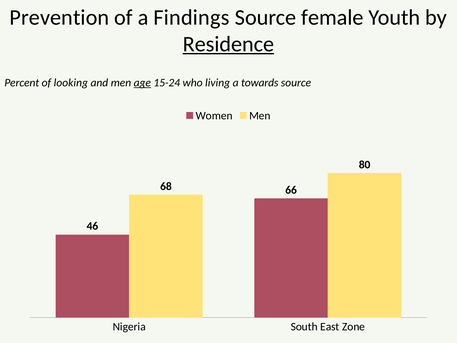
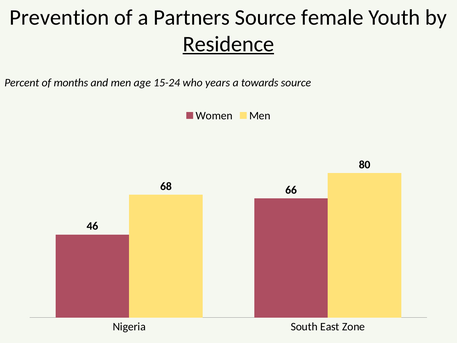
Findings: Findings -> Partners
looking: looking -> months
age underline: present -> none
living: living -> years
